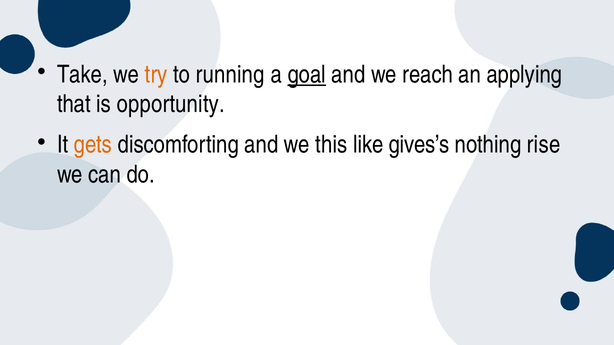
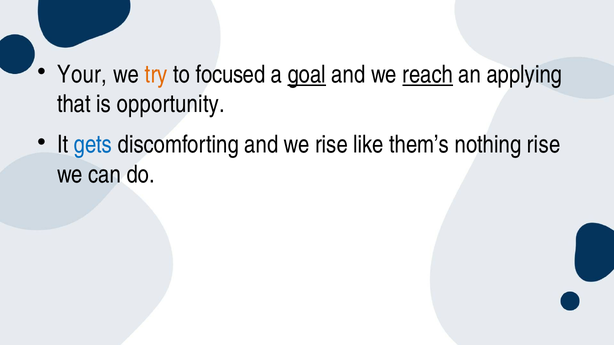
Take: Take -> Your
running: running -> focused
reach underline: none -> present
gets colour: orange -> blue
we this: this -> rise
gives’s: gives’s -> them’s
